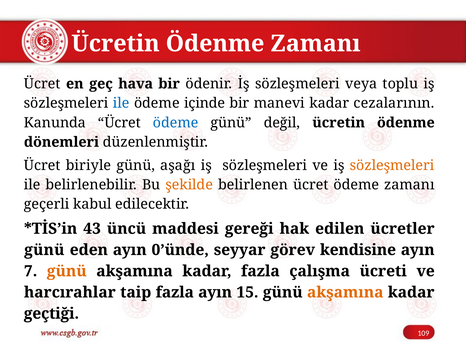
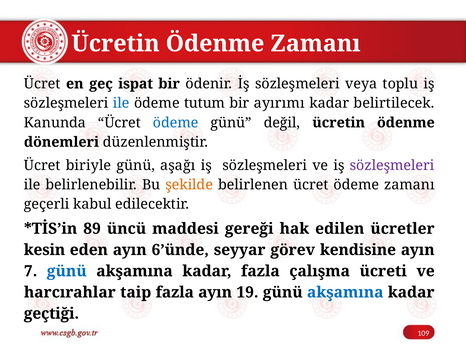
hava: hava -> ispat
içinde: içinde -> tutum
manevi: manevi -> ayırımı
cezalarının: cezalarının -> belirtilecek
sözleşmeleri at (392, 166) colour: orange -> purple
43: 43 -> 89
günü at (44, 250): günü -> kesin
0’ünde: 0’ünde -> 6’ünde
günü at (67, 272) colour: orange -> blue
15: 15 -> 19
akşamına at (345, 293) colour: orange -> blue
